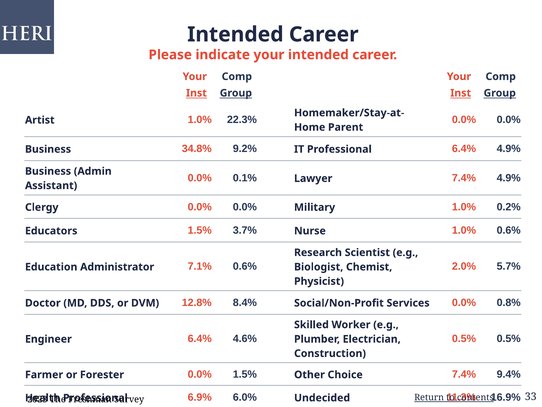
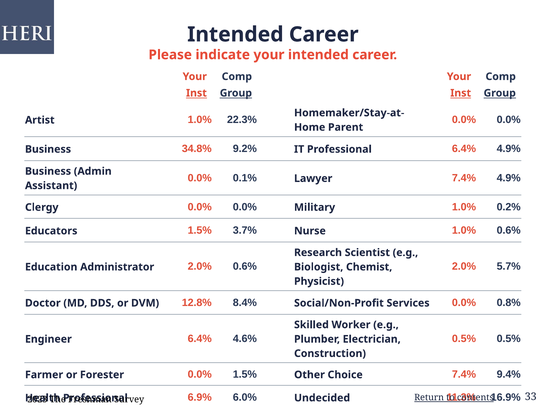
Administrator 7.1%: 7.1% -> 2.0%
